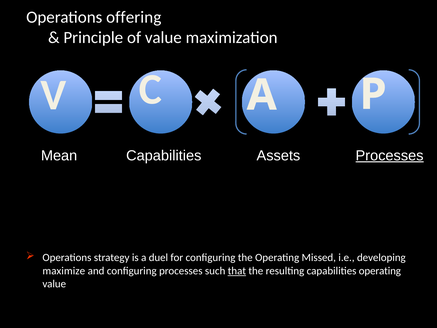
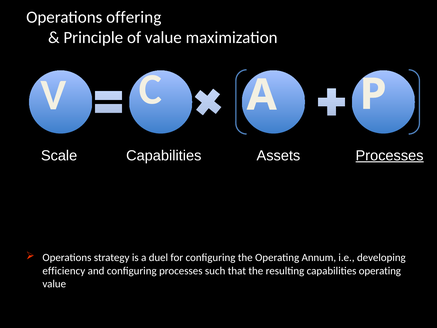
Mean: Mean -> Scale
Missed: Missed -> Annum
maximize: maximize -> efficiency
that underline: present -> none
